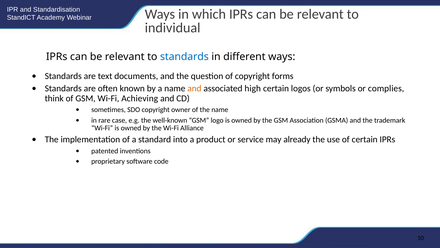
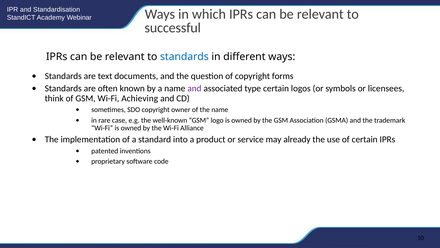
individual: individual -> successful
and at (194, 88) colour: orange -> purple
high: high -> type
complies: complies -> licensees
